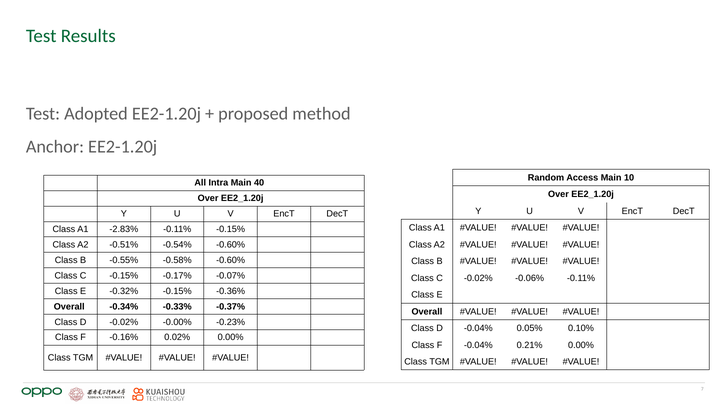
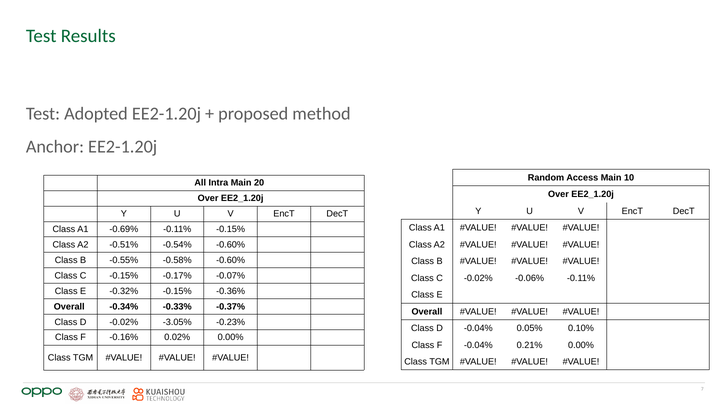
40: 40 -> 20
-2.83%: -2.83% -> -0.69%
-0.00%: -0.00% -> -3.05%
